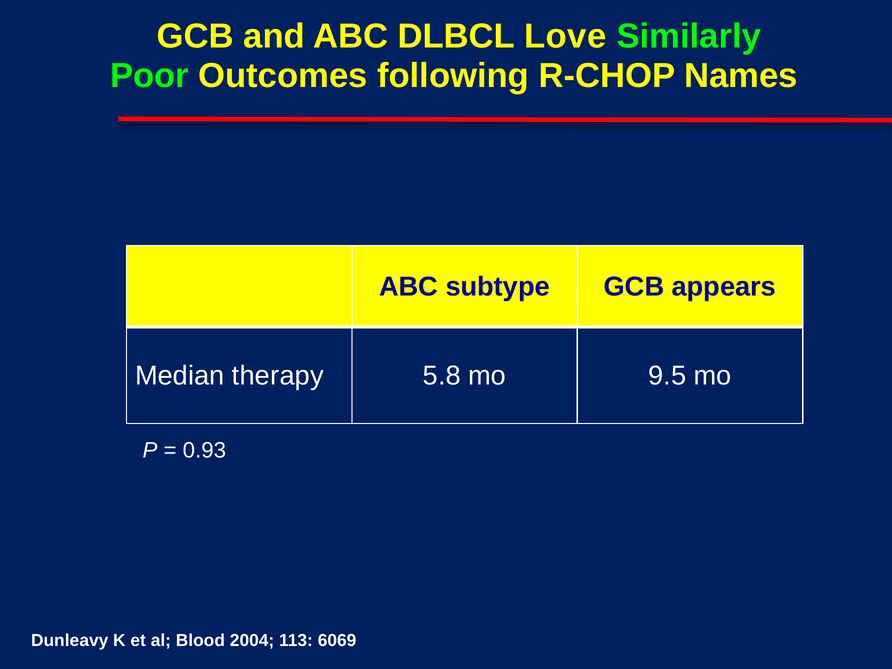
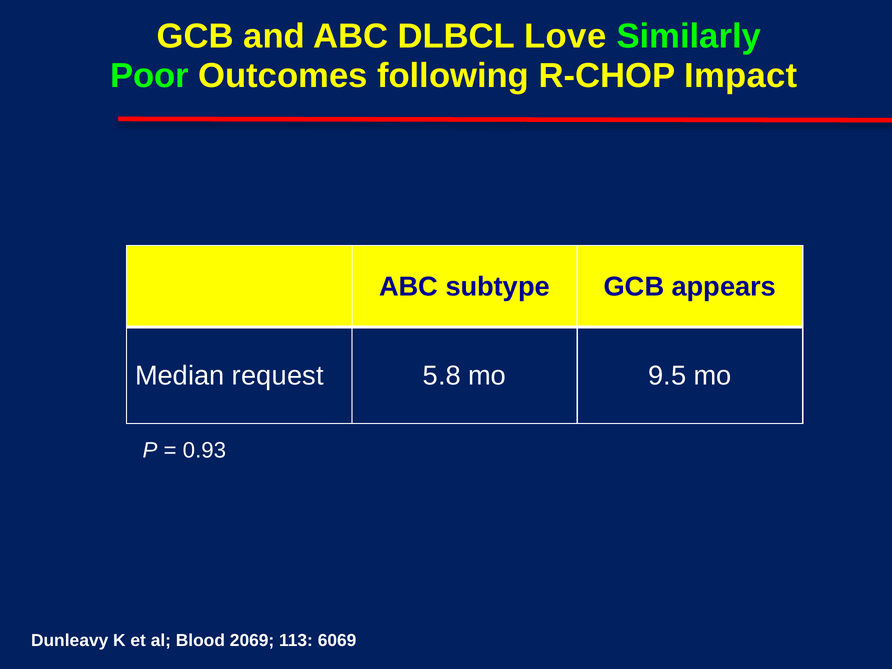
Names: Names -> Impact
therapy: therapy -> request
2004: 2004 -> 2069
